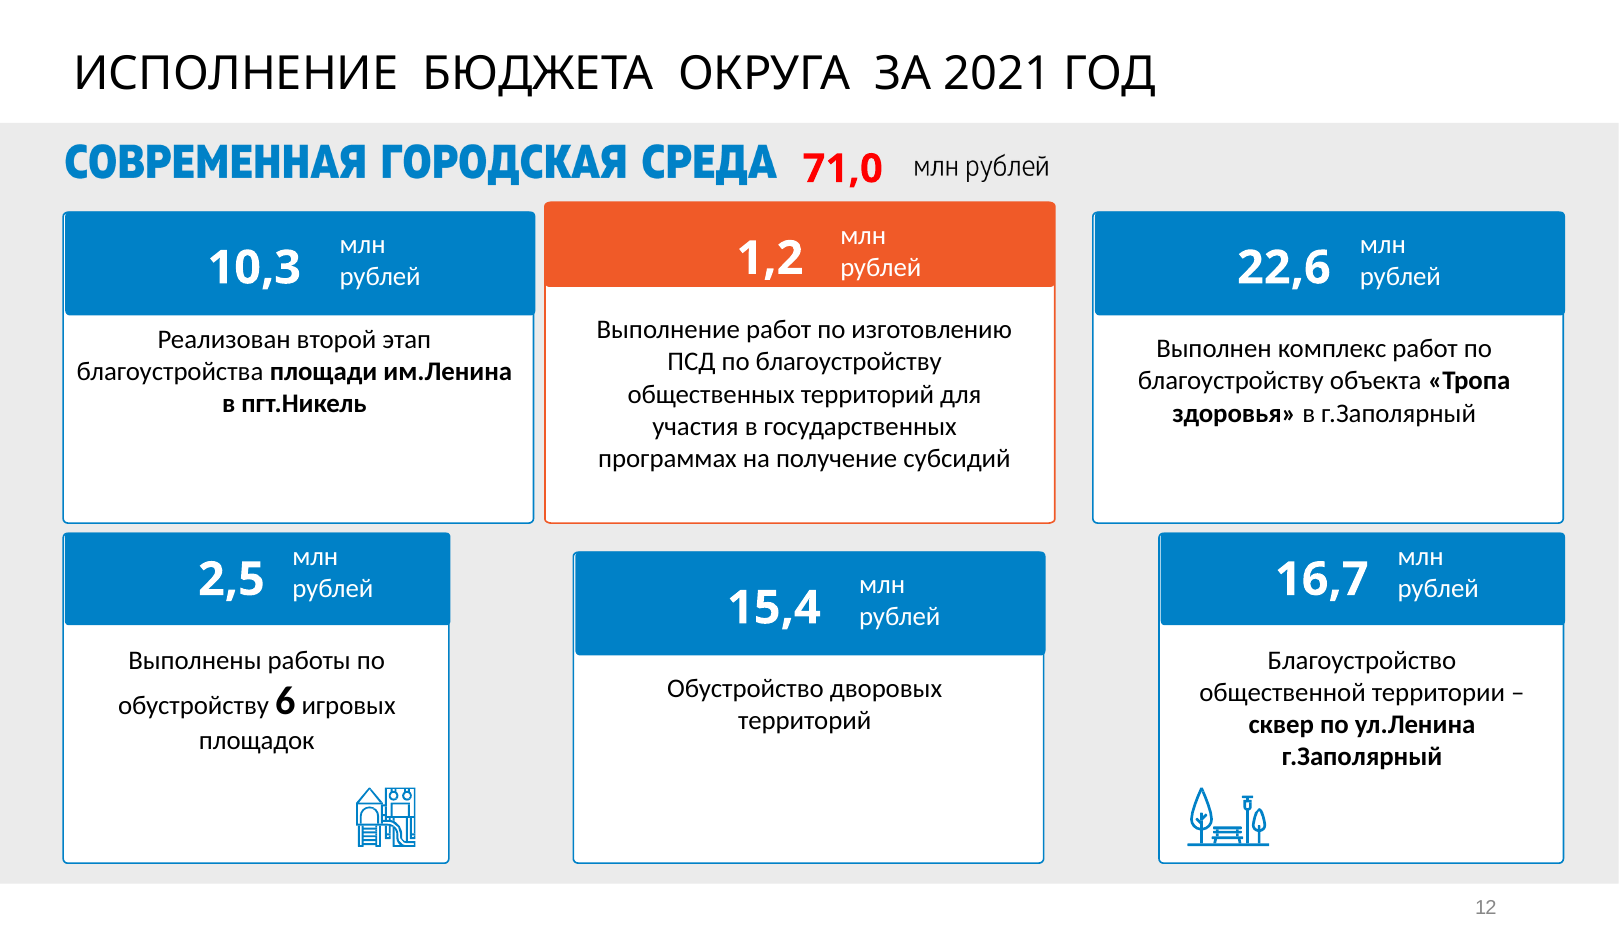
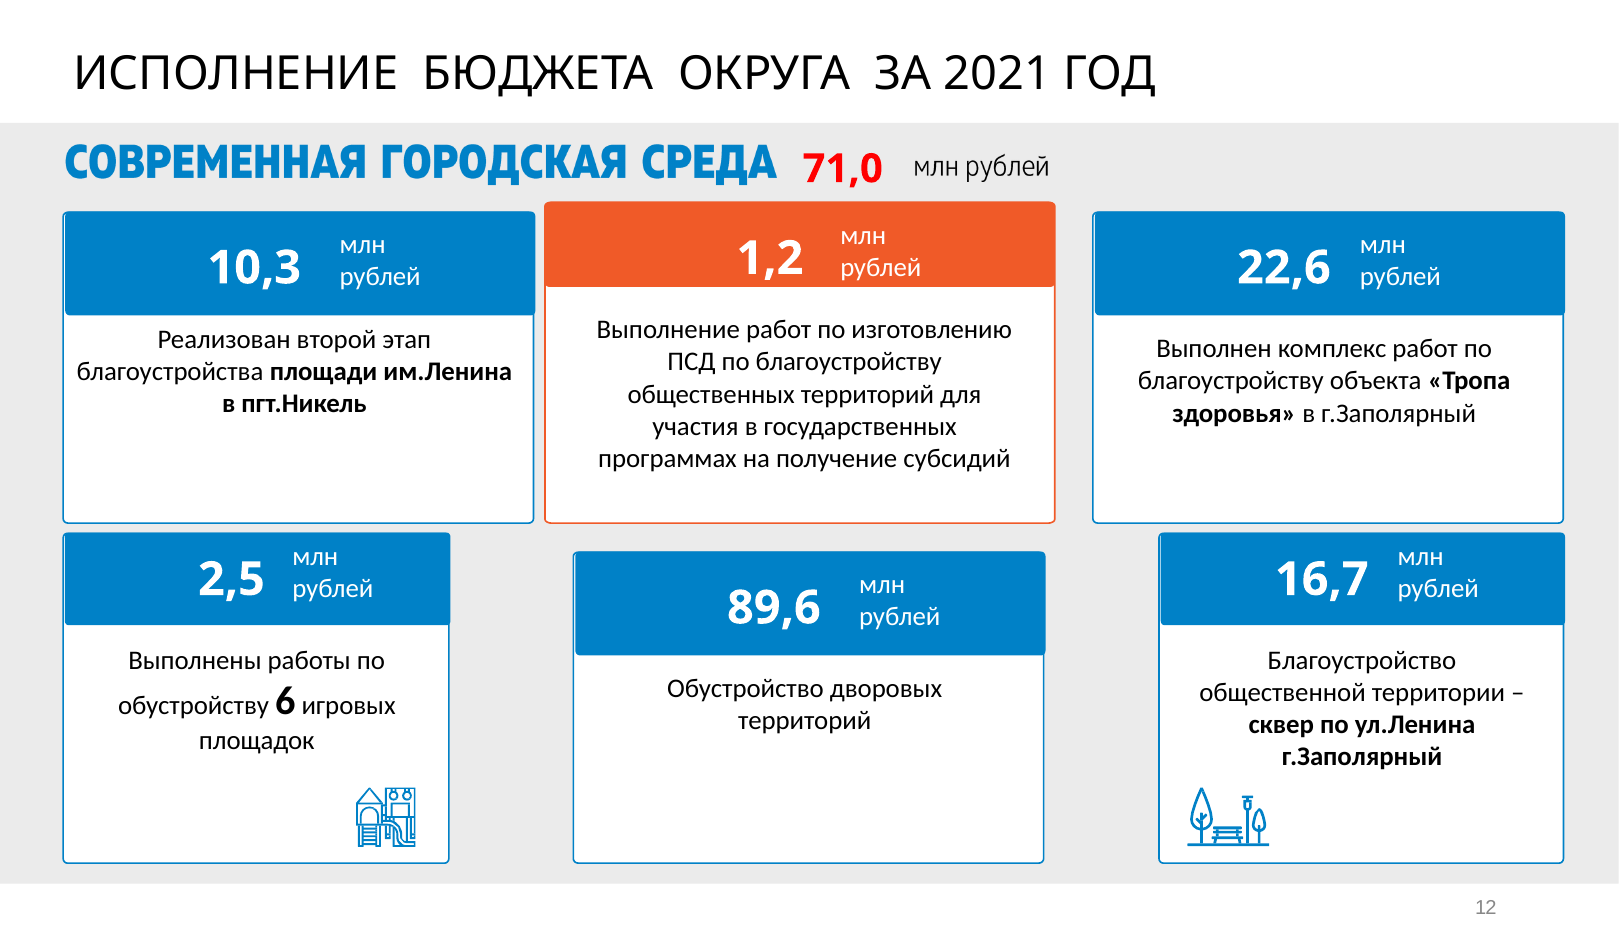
15,4: 15,4 -> 89,6
